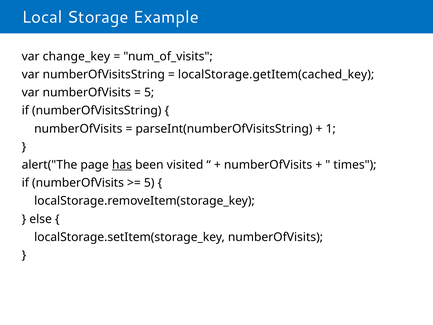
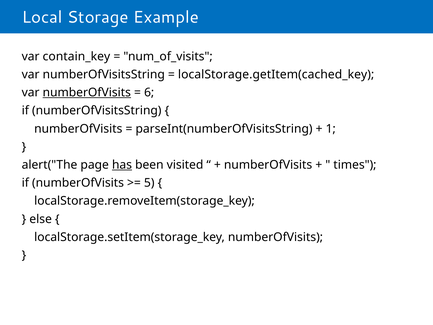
change_key: change_key -> contain_key
numberOfVisits at (87, 93) underline: none -> present
5 at (149, 93): 5 -> 6
